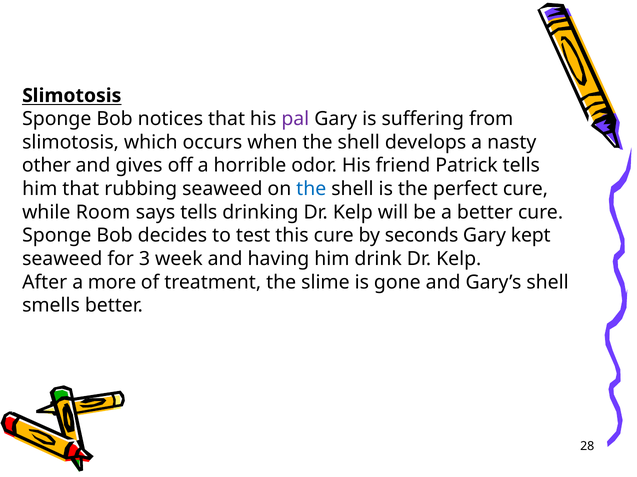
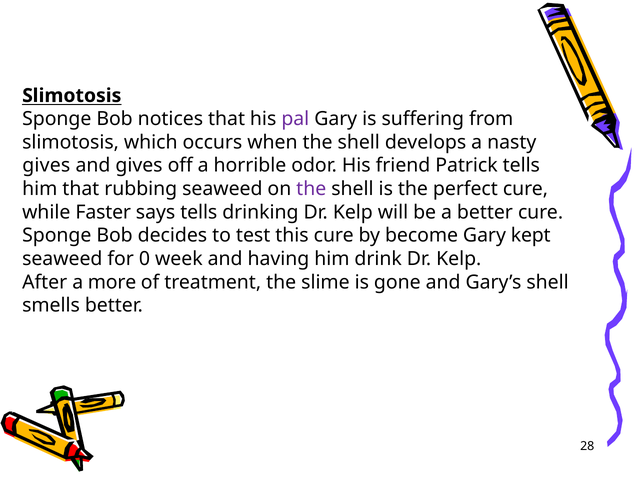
other at (47, 166): other -> gives
the at (311, 189) colour: blue -> purple
Room: Room -> Faster
seconds: seconds -> become
3: 3 -> 0
